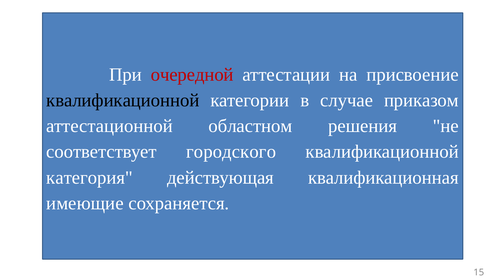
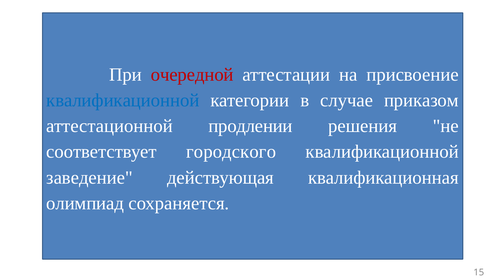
квалификационной at (123, 100) colour: black -> blue
областном: областном -> продлении
категория: категория -> заведение
имеющие: имеющие -> олимпиад
